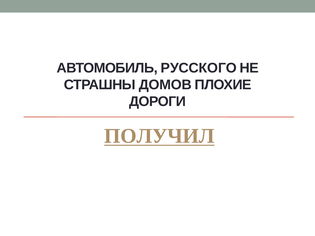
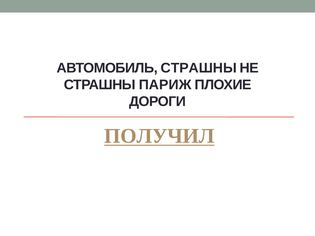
АВТОМОБИЛЬ РУССКОГО: РУССКОГО -> СТРАШНЫ
ДОМОВ: ДОМОВ -> ПАРИЖ
